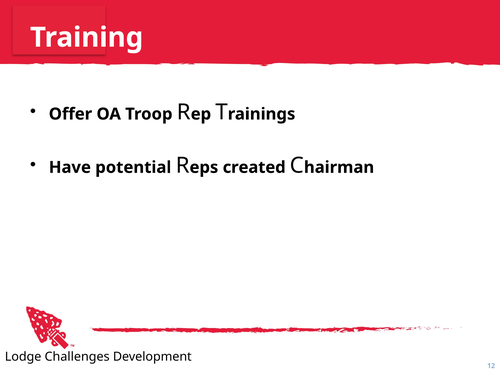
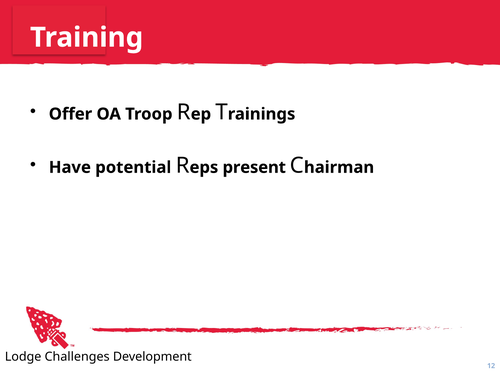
created: created -> present
